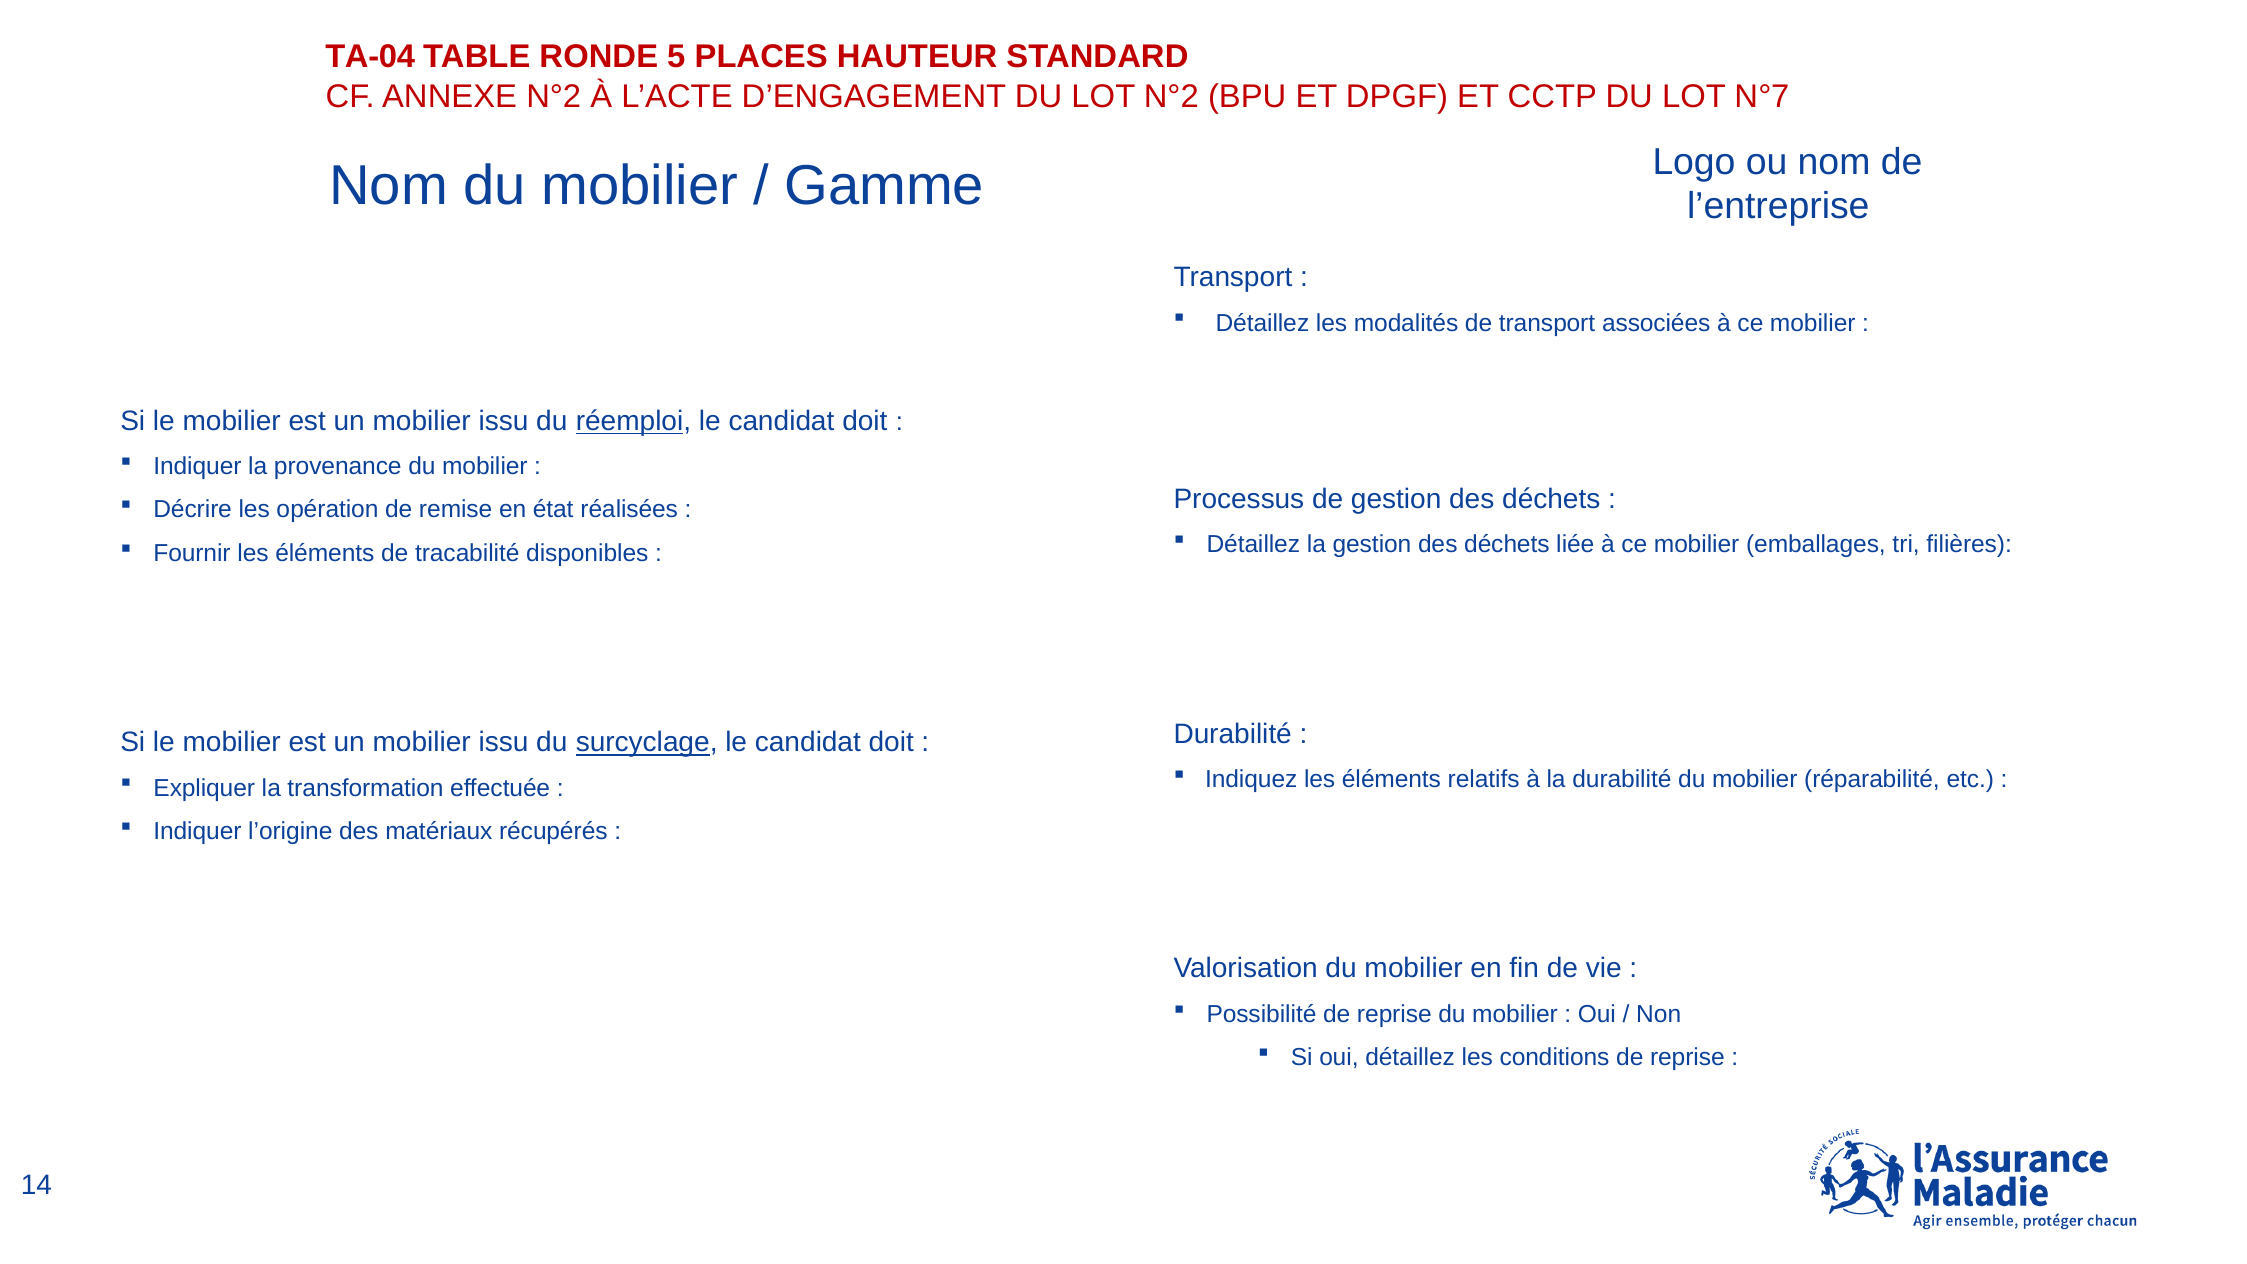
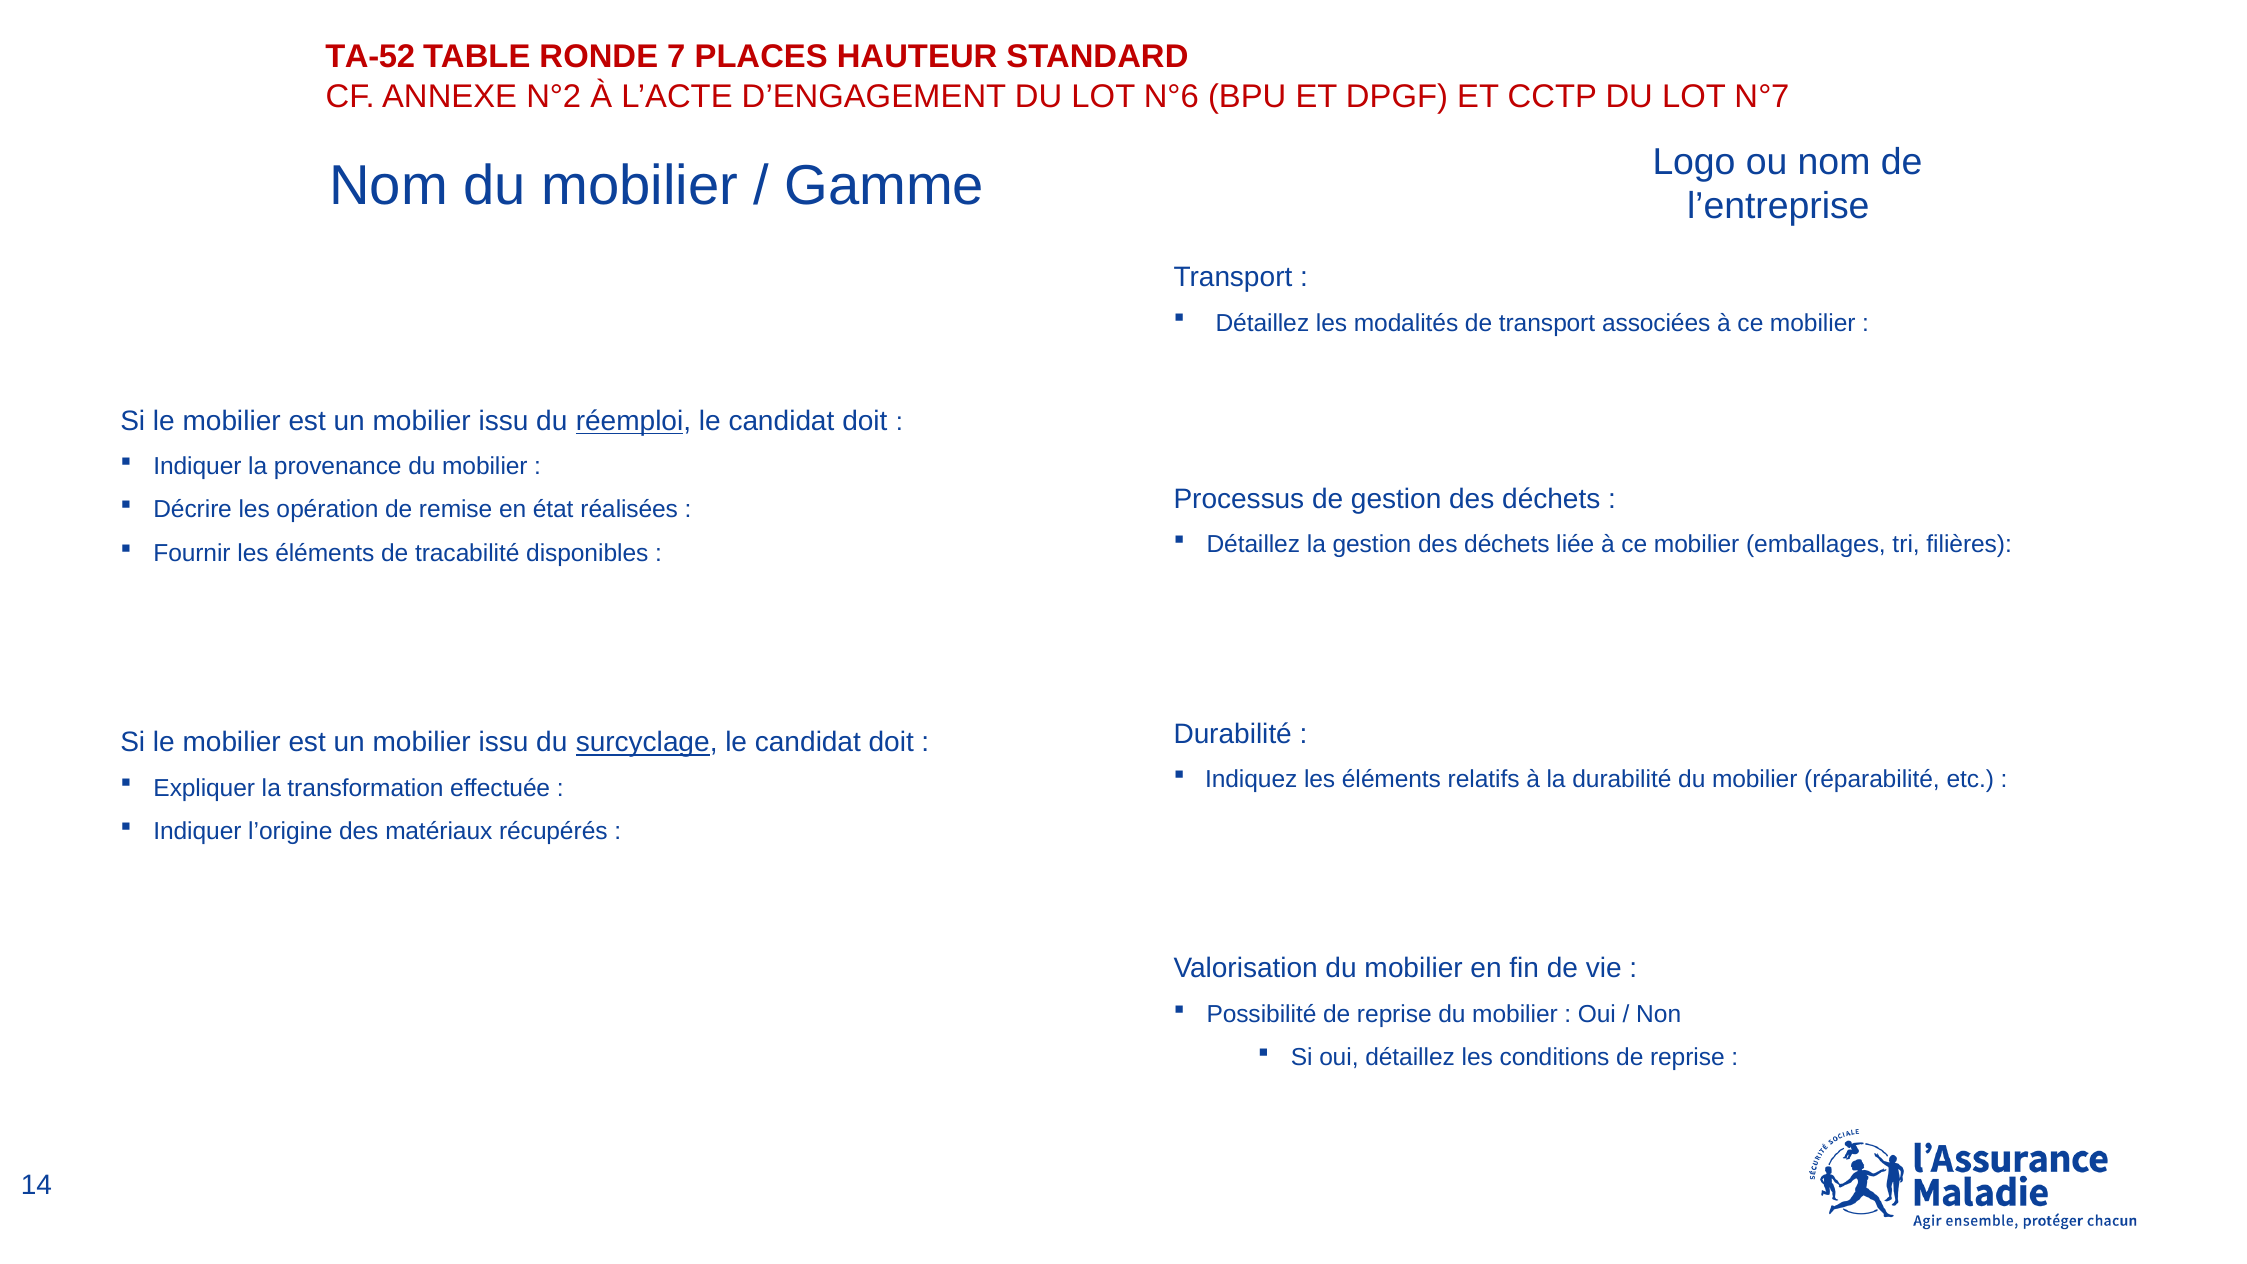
TA-04: TA-04 -> TA-52
5: 5 -> 7
LOT N°2: N°2 -> N°6
